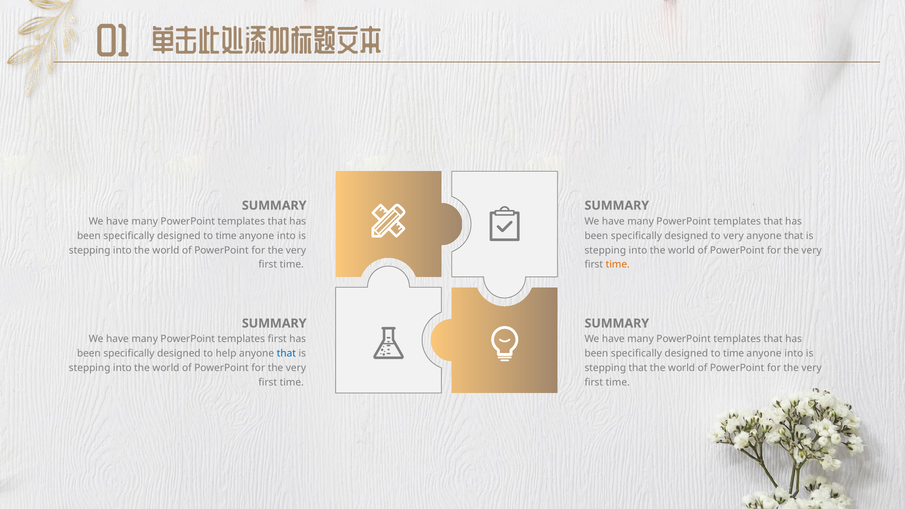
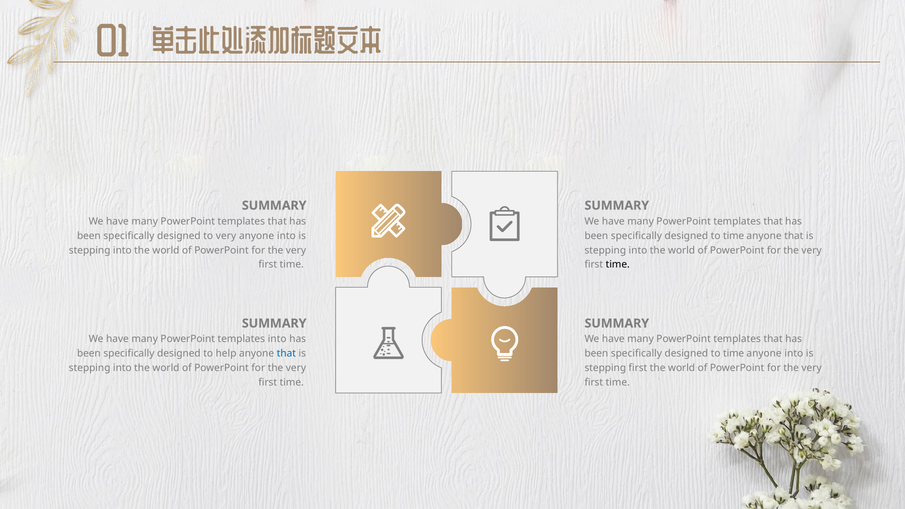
time at (226, 236): time -> very
very at (734, 236): very -> time
time at (618, 265) colour: orange -> black
templates first: first -> into
stepping that: that -> first
